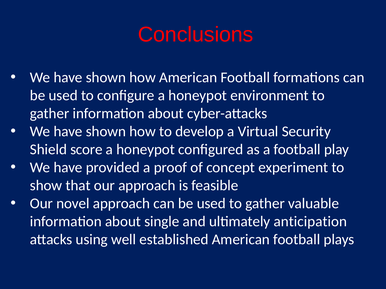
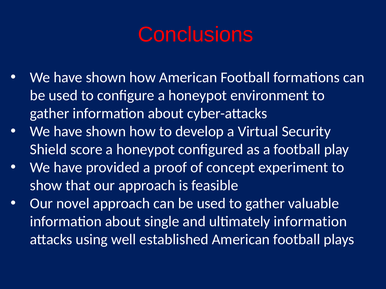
ultimately anticipation: anticipation -> information
